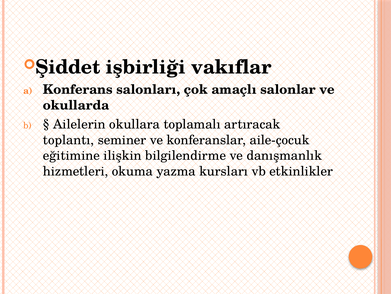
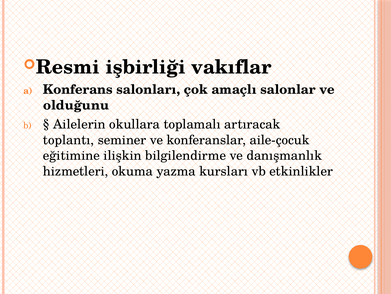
Şiddet: Şiddet -> Resmi
okullarda: okullarda -> olduğunu
